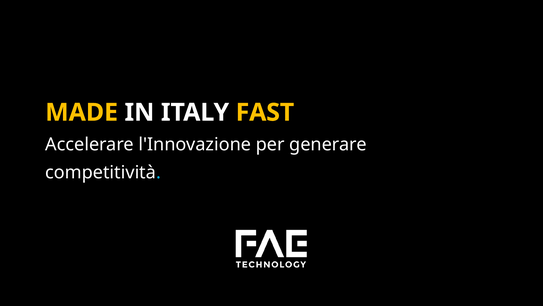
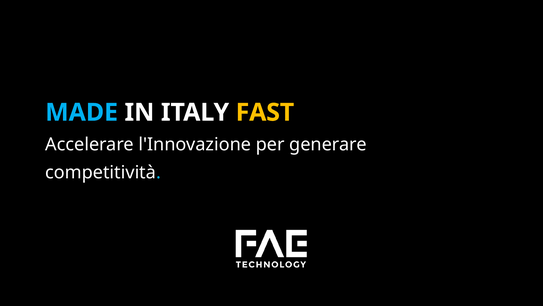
MADE colour: yellow -> light blue
